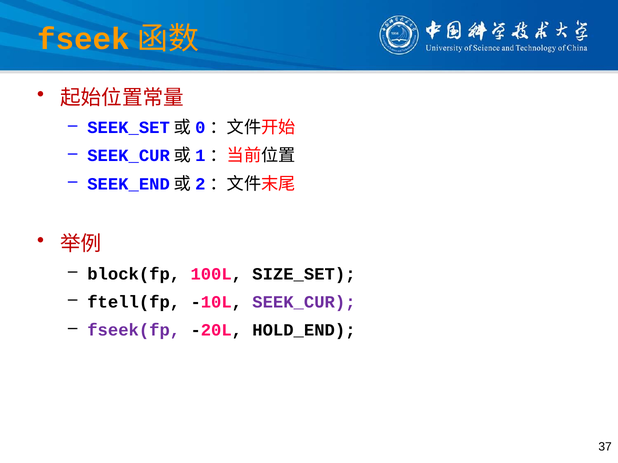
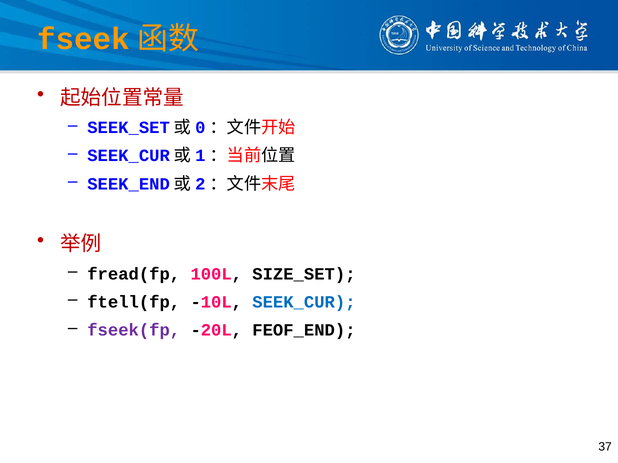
block(fp: block(fp -> fread(fp
SEEK_CUR colour: purple -> blue
HOLD_END: HOLD_END -> FEOF_END
